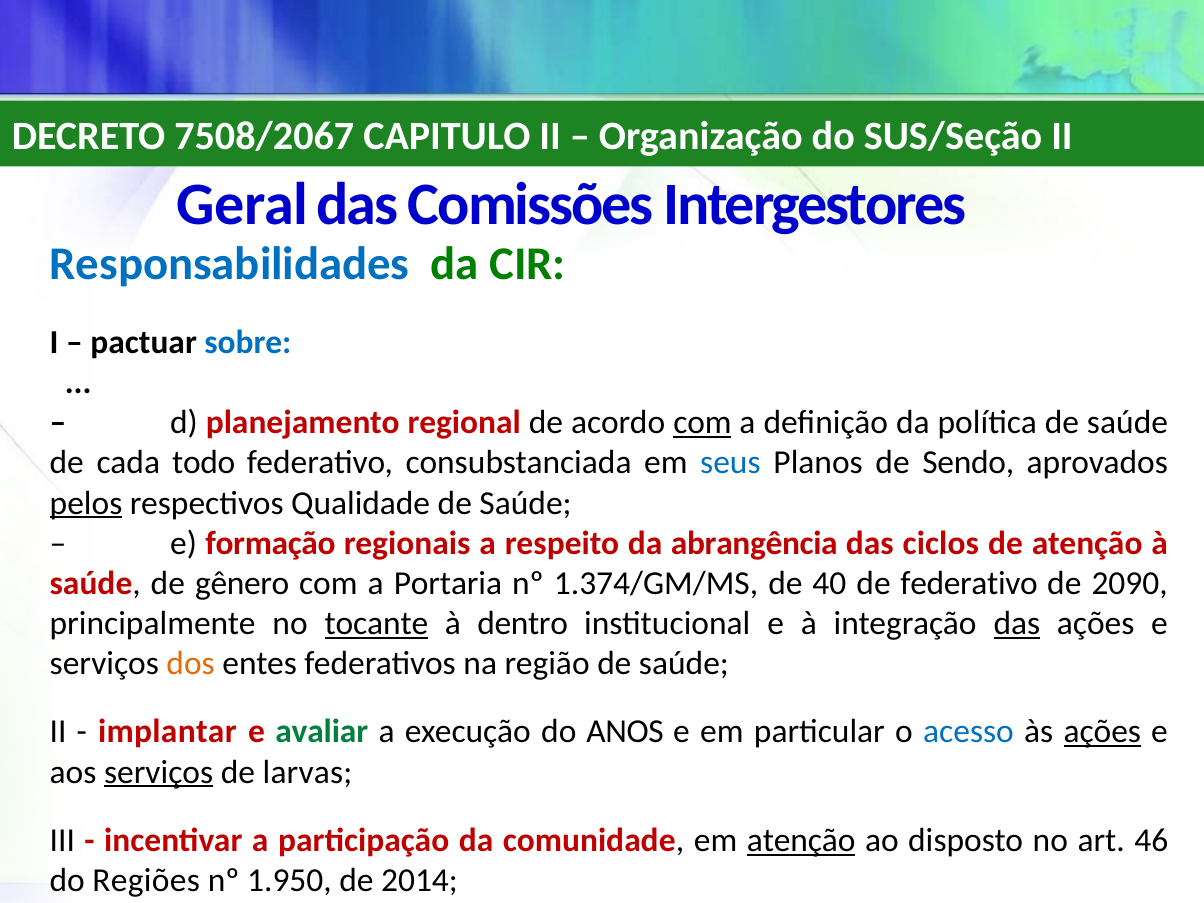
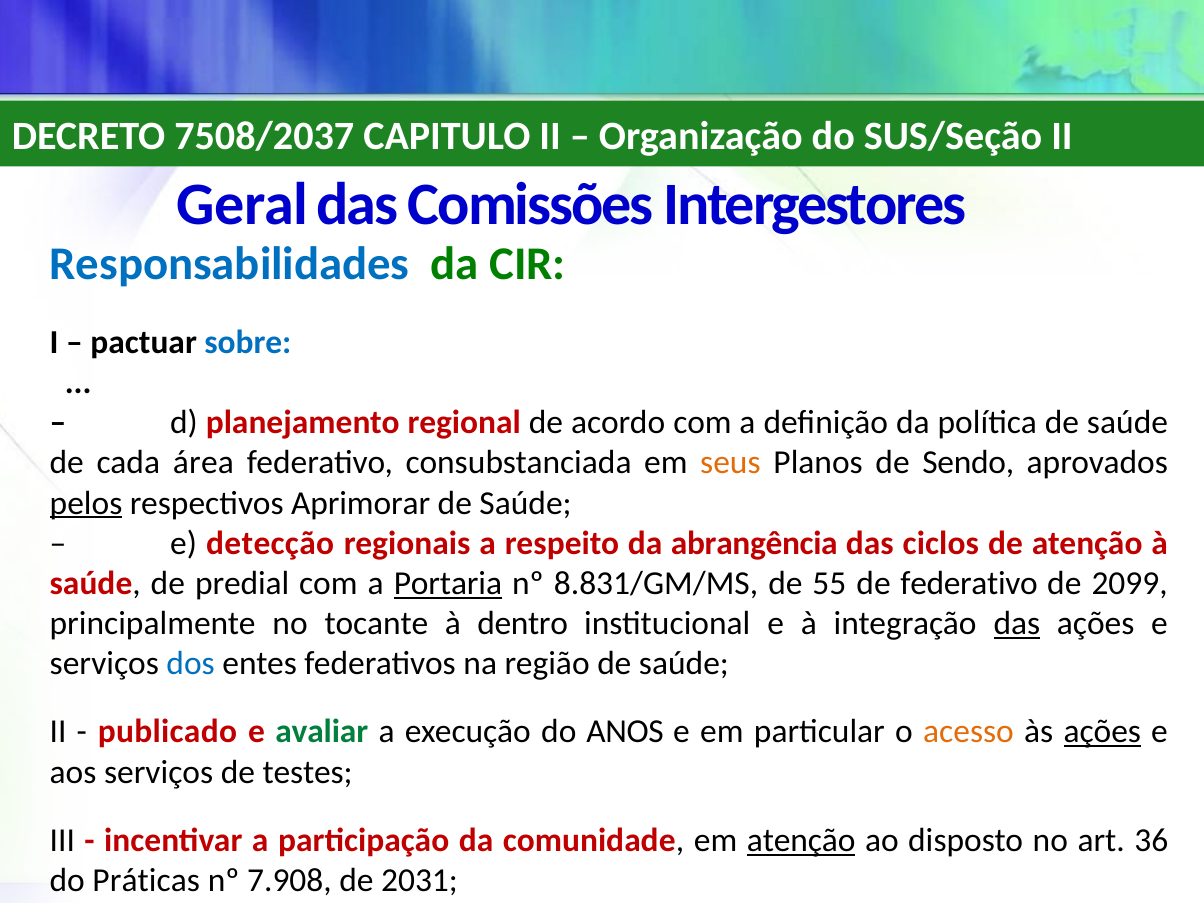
7508/2067: 7508/2067 -> 7508/2037
com at (702, 423) underline: present -> none
todo: todo -> área
seus colour: blue -> orange
Qualidade: Qualidade -> Aprimorar
formação: formação -> detecção
gênero: gênero -> predial
Portaria underline: none -> present
1.374/GM/MS: 1.374/GM/MS -> 8.831/GM/MS
40: 40 -> 55
2090: 2090 -> 2099
tocante underline: present -> none
dos colour: orange -> blue
implantar: implantar -> publicado
acesso colour: blue -> orange
serviços at (159, 772) underline: present -> none
larvas: larvas -> testes
46: 46 -> 36
Regiões: Regiões -> Práticas
1.950: 1.950 -> 7.908
2014: 2014 -> 2031
